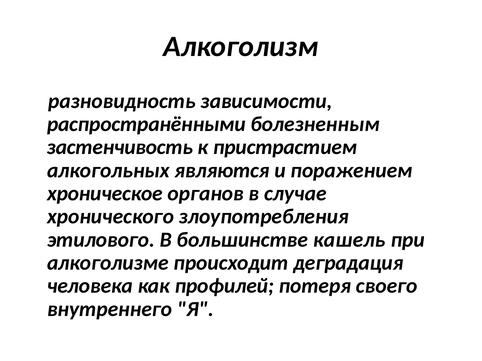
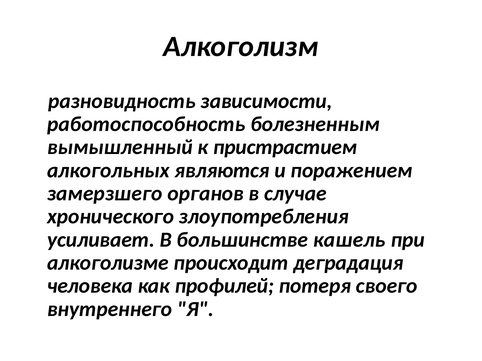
распространёнными: распространёнными -> работоспособность
застенчивость: застенчивость -> вымышленный
хроническое: хроническое -> замерзшего
этилового: этилового -> усиливает
